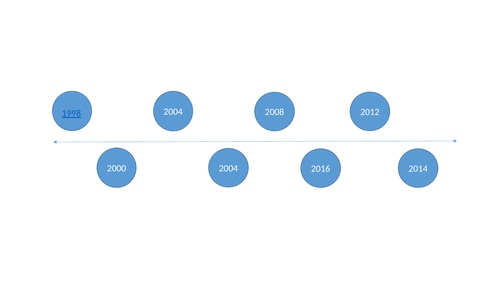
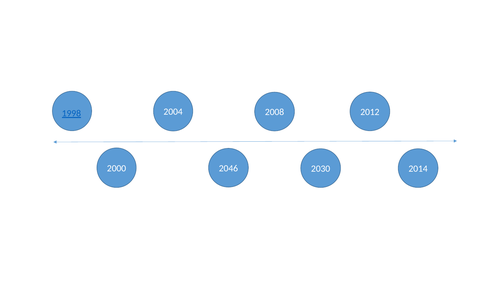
2004 at (228, 168): 2004 -> 2046
2016: 2016 -> 2030
